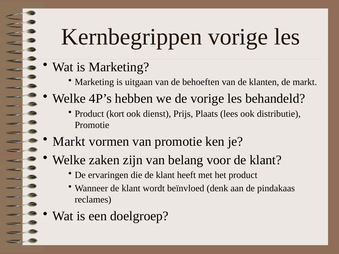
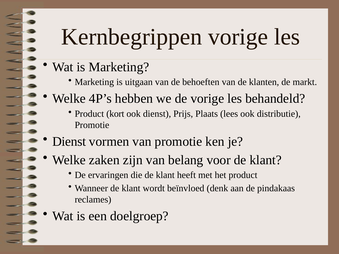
Markt at (69, 142): Markt -> Dienst
